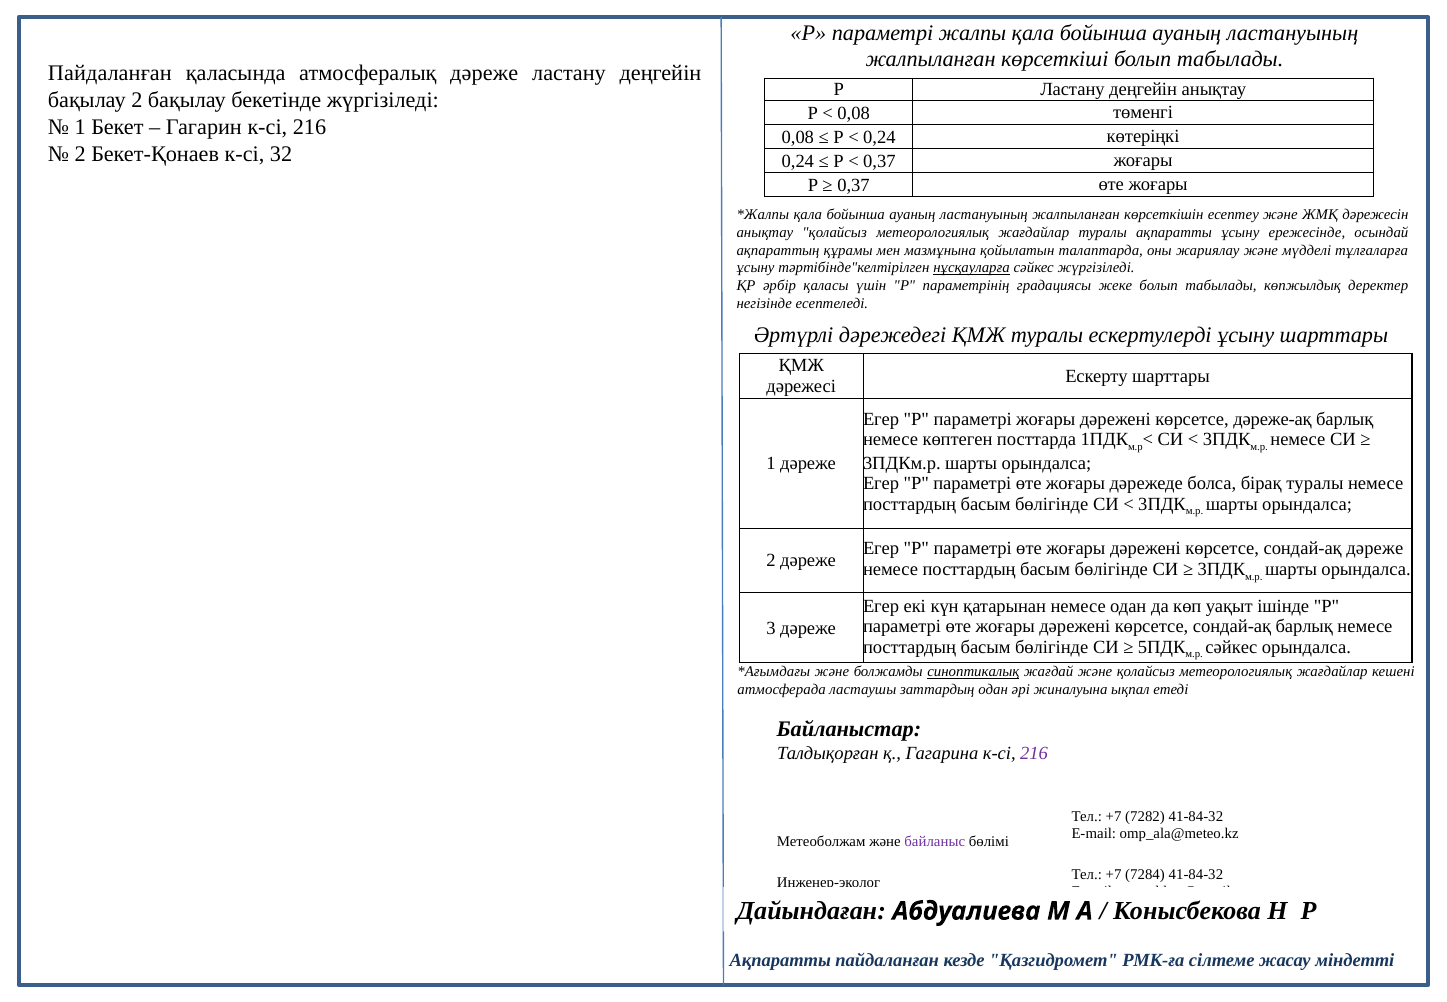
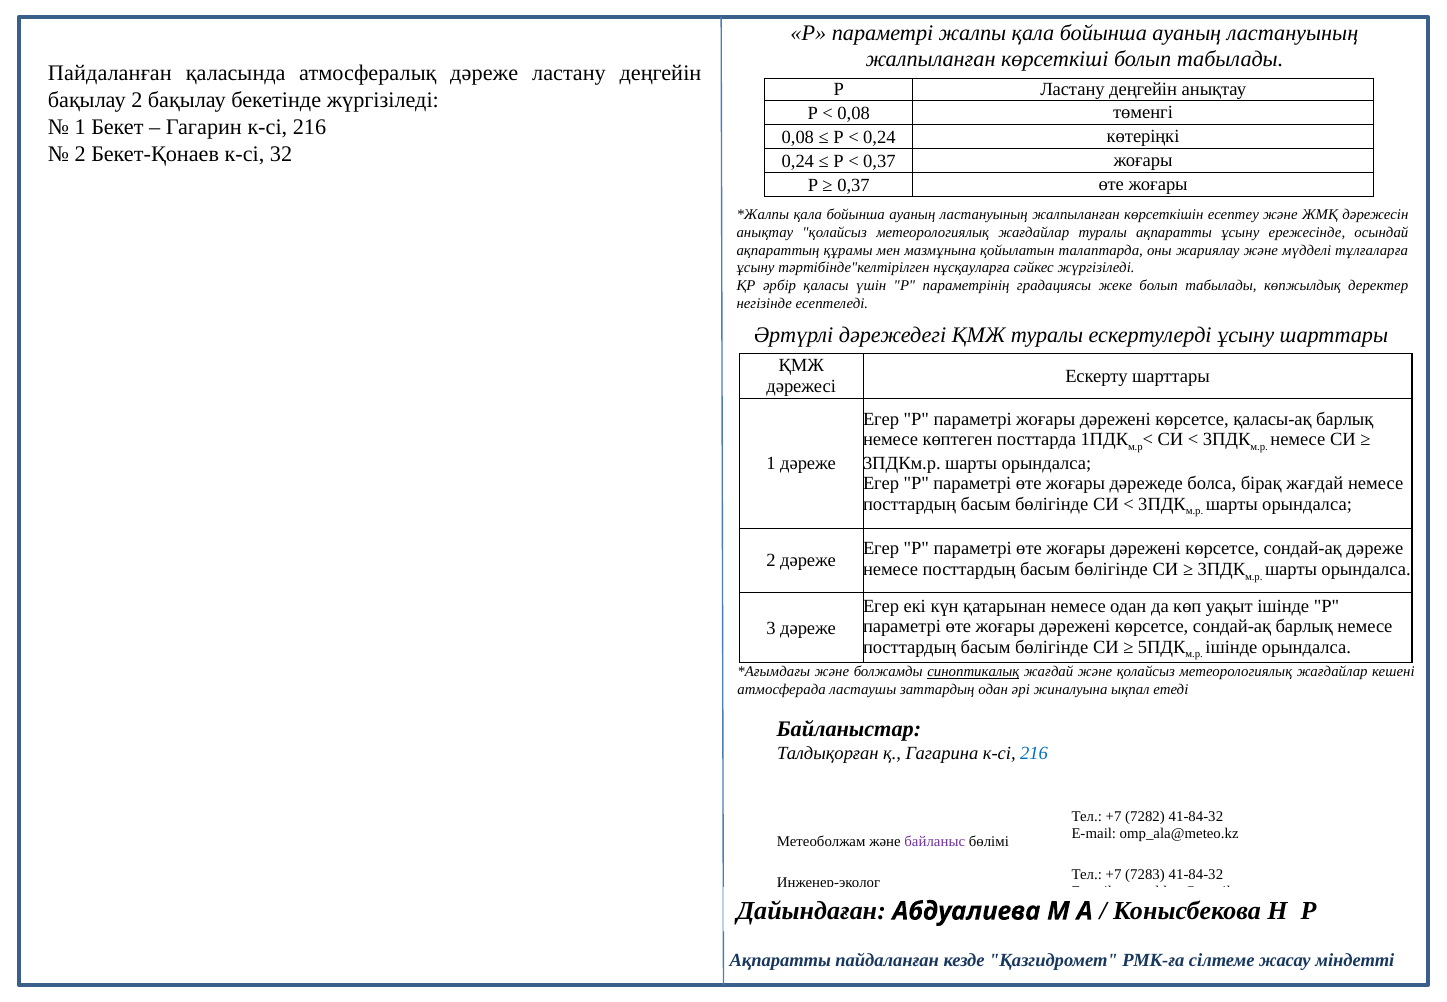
нұсқауларға underline: present -> none
дәреже-ақ: дәреже-ақ -> қаласы-ақ
бірақ туралы: туралы -> жағдай
сәйкес at (1231, 647): сәйкес -> ішінде
216 at (1034, 753) colour: purple -> blue
7284: 7284 -> 7283
